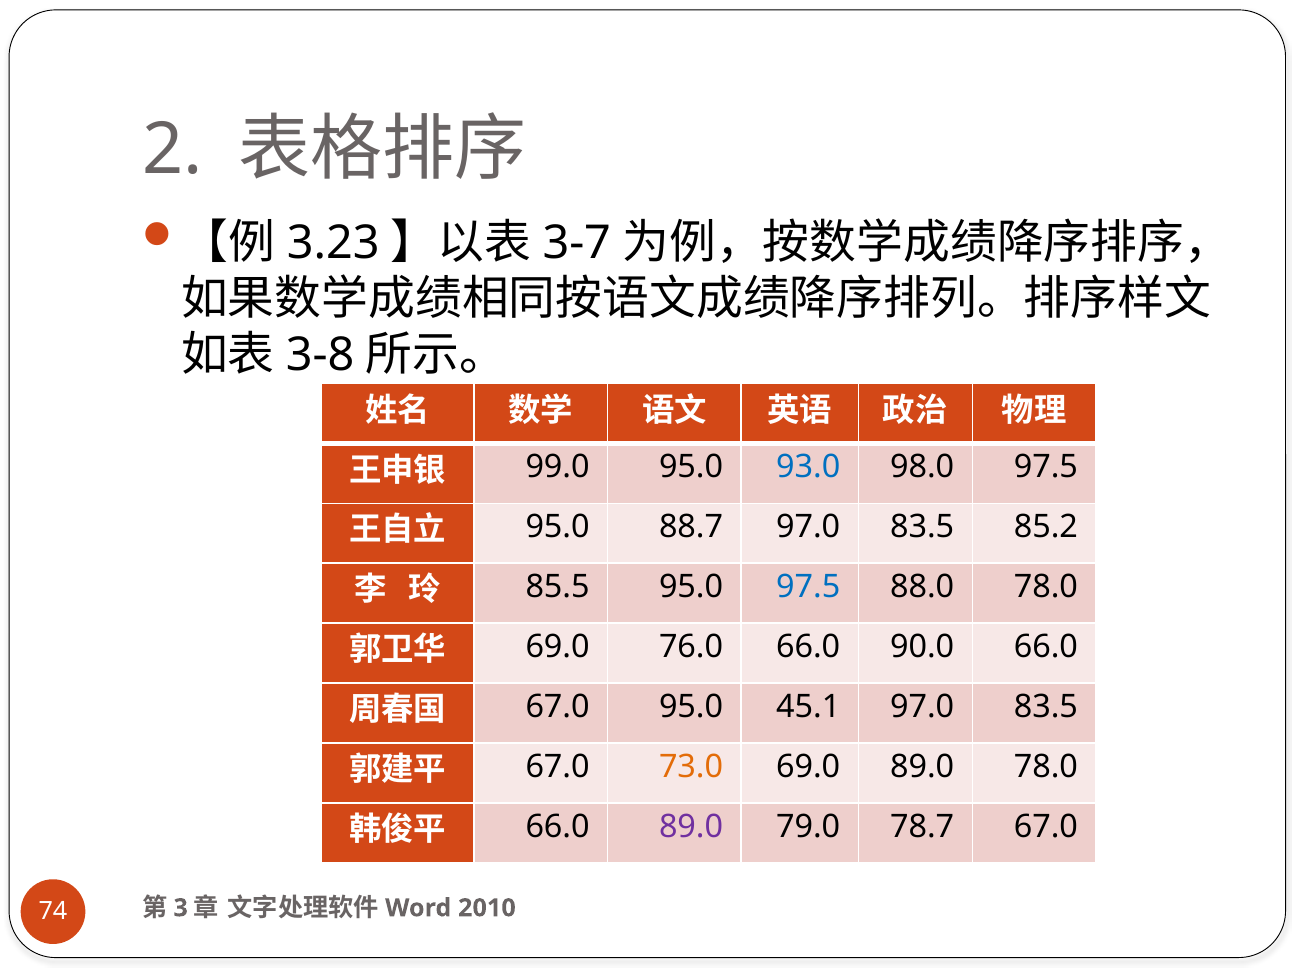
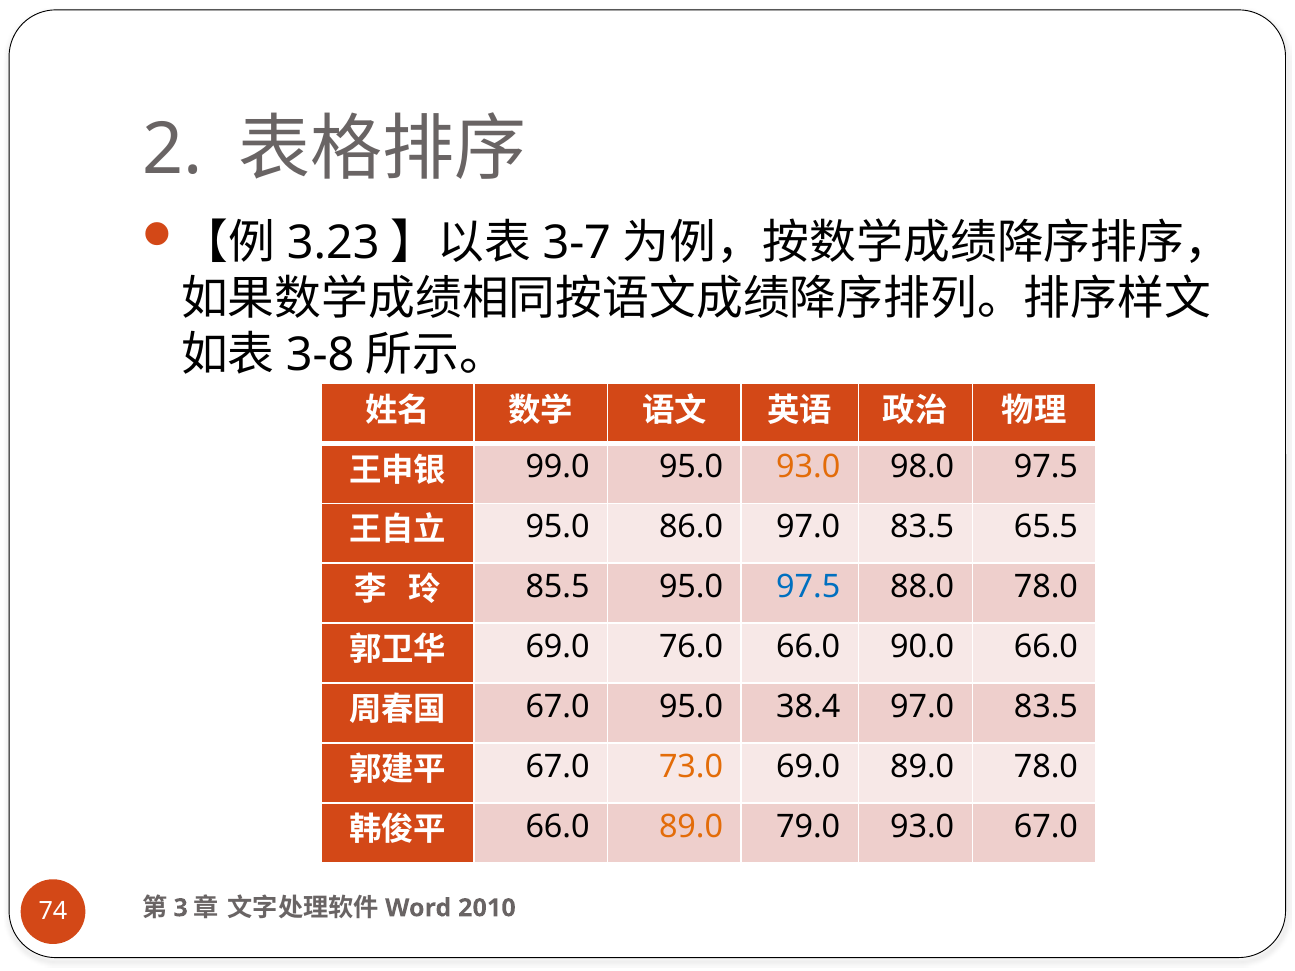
93.0 at (808, 467) colour: blue -> orange
88.7: 88.7 -> 86.0
85.2: 85.2 -> 65.5
45.1: 45.1 -> 38.4
89.0 at (691, 827) colour: purple -> orange
79.0 78.7: 78.7 -> 93.0
